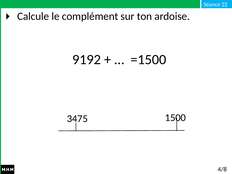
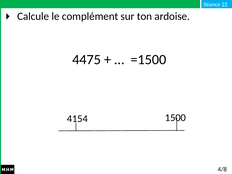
9192: 9192 -> 4475
3475: 3475 -> 4154
